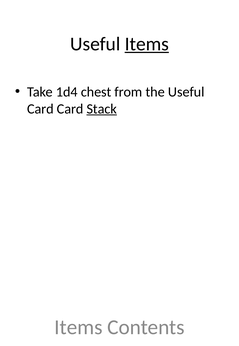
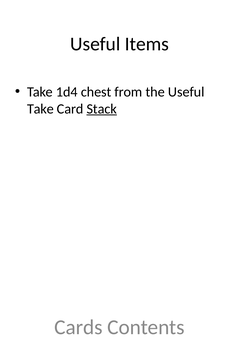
Items at (147, 44) underline: present -> none
Card at (40, 109): Card -> Take
Items at (78, 326): Items -> Cards
